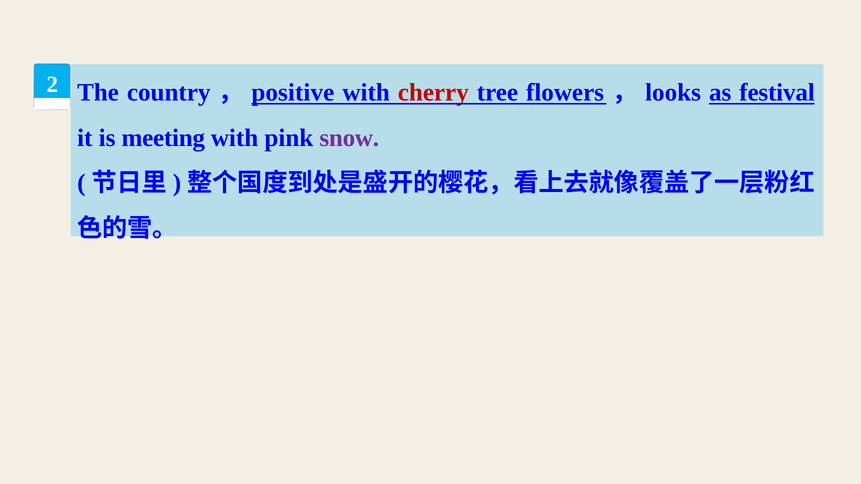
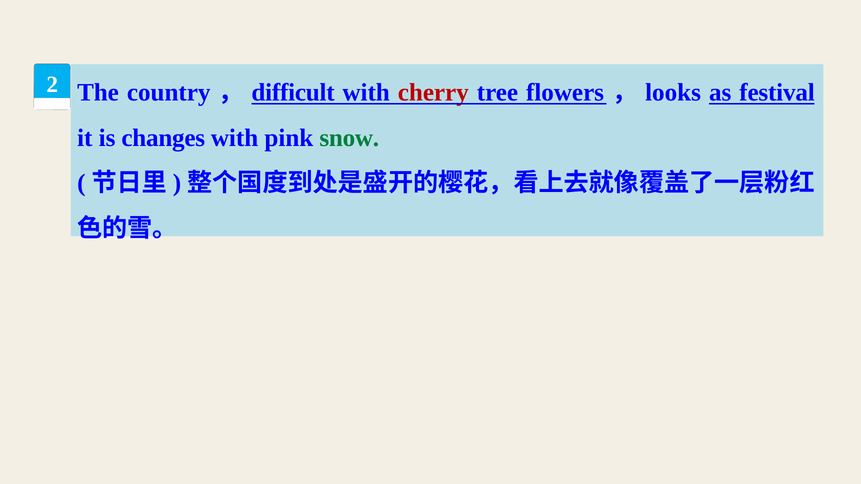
positive: positive -> difficult
meeting: meeting -> changes
snow colour: purple -> green
